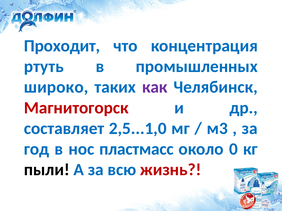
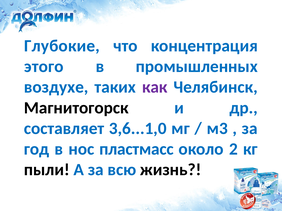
Проходит: Проходит -> Глубокие
ртуть: ртуть -> этого
широко: широко -> воздухе
Магнитогорск colour: red -> black
2,5...1,0: 2,5...1,0 -> 3,6...1,0
0: 0 -> 2
жизнь colour: red -> black
